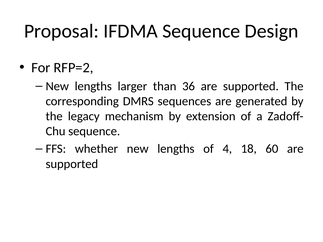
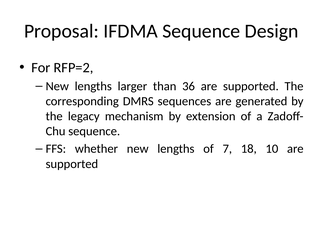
4: 4 -> 7
60: 60 -> 10
